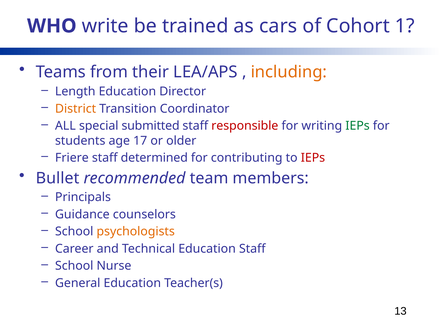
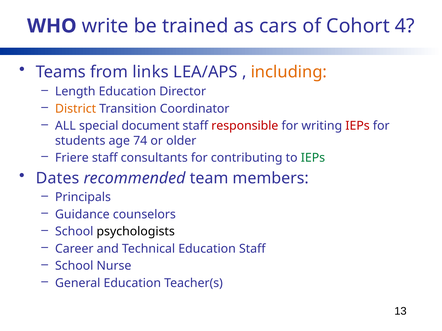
1: 1 -> 4
their: their -> links
submitted: submitted -> document
IEPs at (358, 126) colour: green -> red
17: 17 -> 74
determined: determined -> consultants
IEPs at (313, 158) colour: red -> green
Bullet: Bullet -> Dates
psychologists colour: orange -> black
